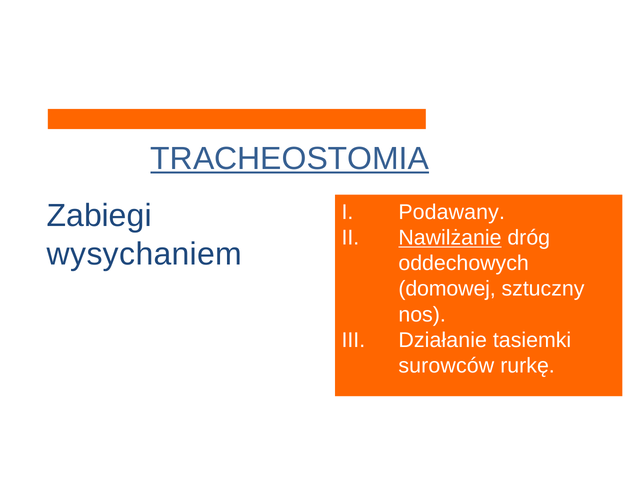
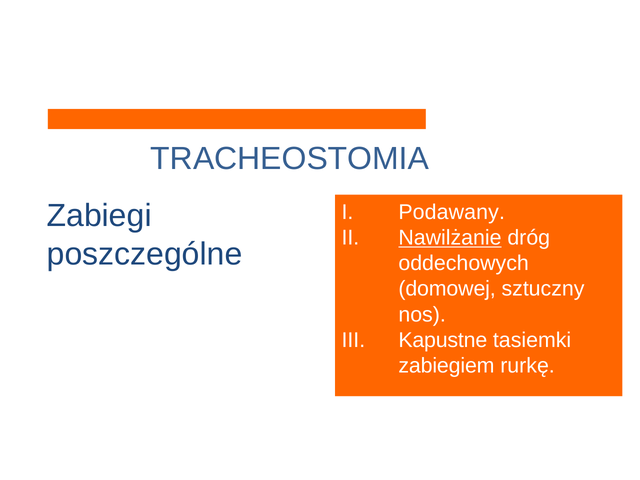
TRACHEOSTOMIA underline: present -> none
wysychaniem: wysychaniem -> poszczególne
Działanie: Działanie -> Kapustne
surowców: surowców -> zabiegiem
